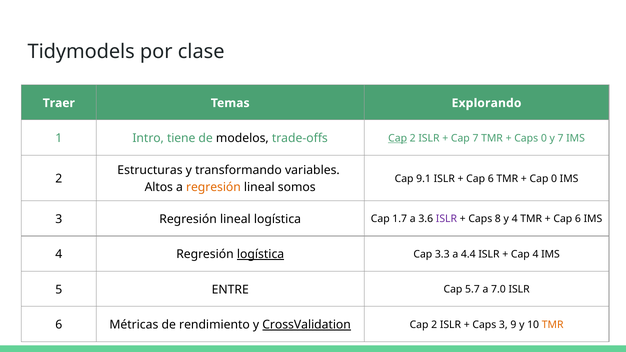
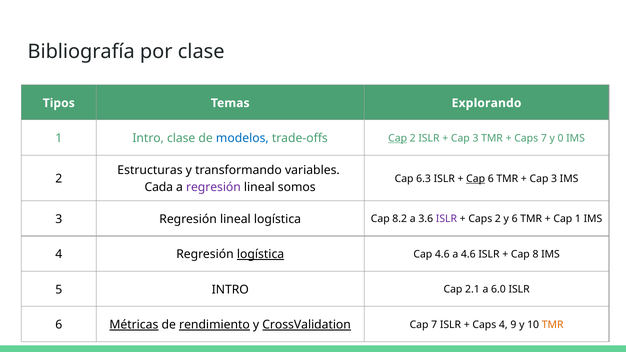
Tidymodels: Tidymodels -> Bibliografía
Traer: Traer -> Tipos
Intro tiene: tiene -> clase
modelos colour: black -> blue
7 at (476, 138): 7 -> 3
Caps 0: 0 -> 7
y 7: 7 -> 0
9.1: 9.1 -> 6.3
Cap at (476, 179) underline: none -> present
0 at (554, 179): 0 -> 3
Altos: Altos -> Cada
regresión at (213, 187) colour: orange -> purple
1.7: 1.7 -> 8.2
Caps 8: 8 -> 2
y 4: 4 -> 6
6 at (578, 219): 6 -> 1
Cap 3.3: 3.3 -> 4.6
a 4.4: 4.4 -> 4.6
Cap 4: 4 -> 8
5 ENTRE: ENTRE -> INTRO
5.7: 5.7 -> 2.1
7.0: 7.0 -> 6.0
Métricas underline: none -> present
rendimiento underline: none -> present
2 at (434, 325): 2 -> 7
Caps 3: 3 -> 4
